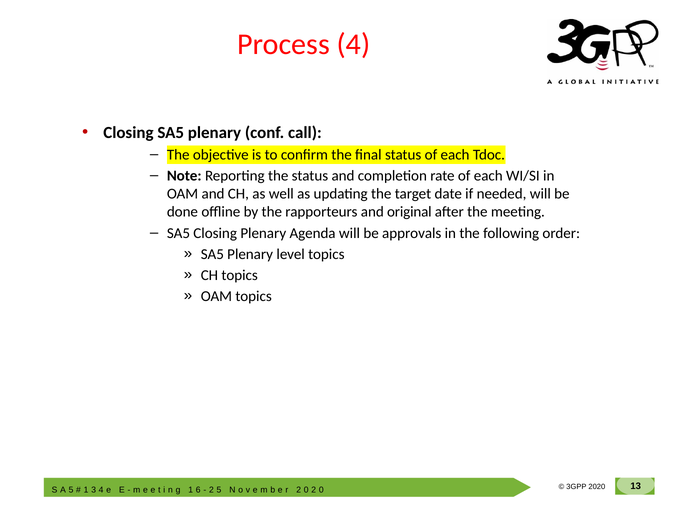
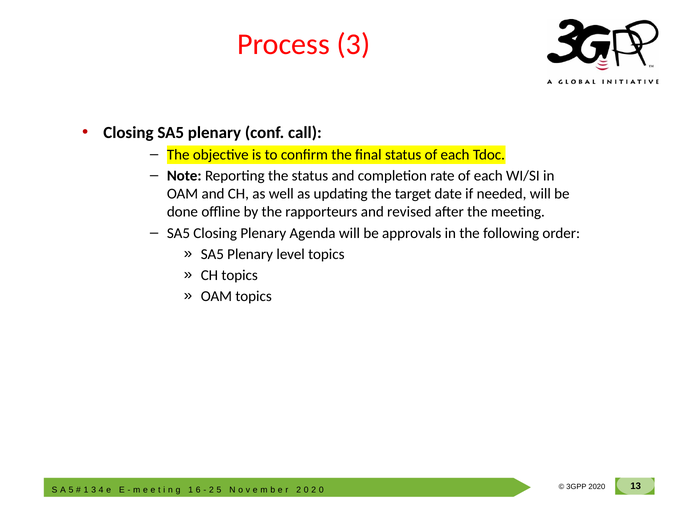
Process 4: 4 -> 3
original: original -> revised
